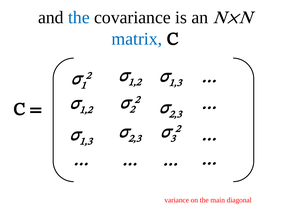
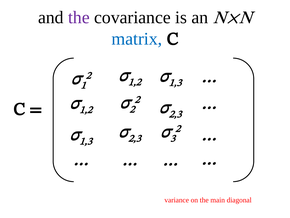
the at (79, 17) colour: blue -> purple
